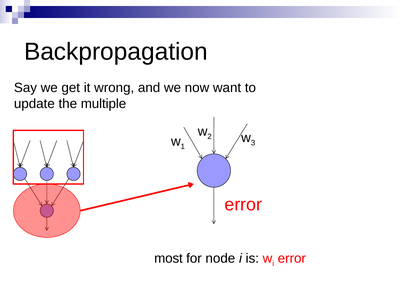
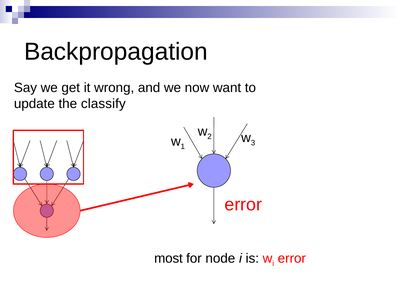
multiple: multiple -> classify
